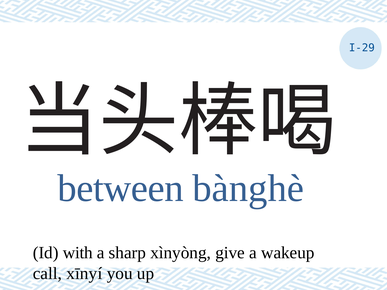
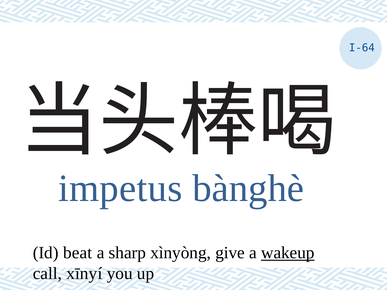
I-29: I-29 -> I-64
between: between -> impetus
with: with -> beat
wakeup underline: none -> present
